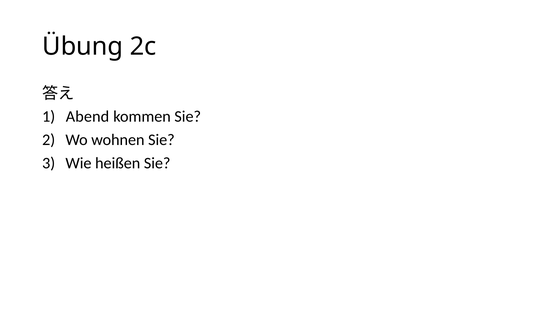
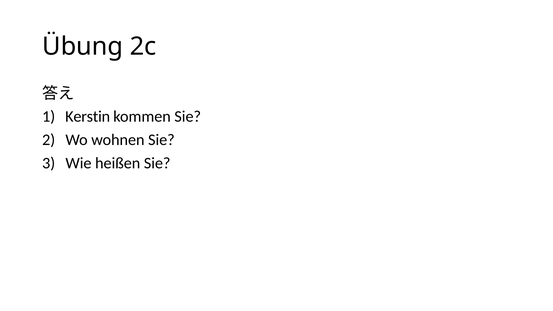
Abend: Abend -> Kerstin
